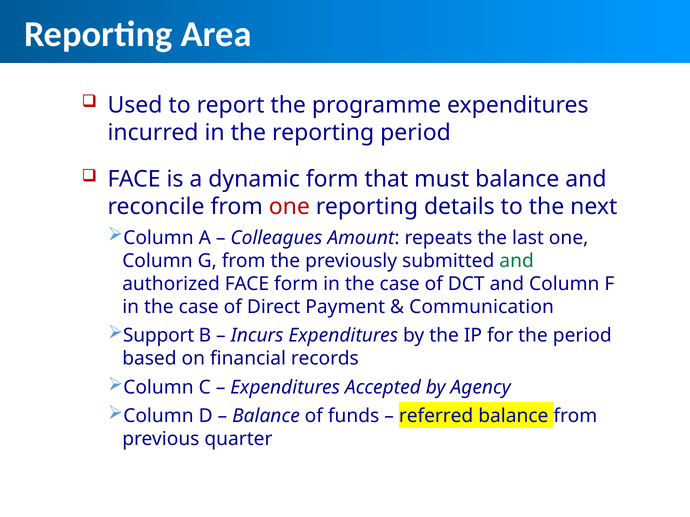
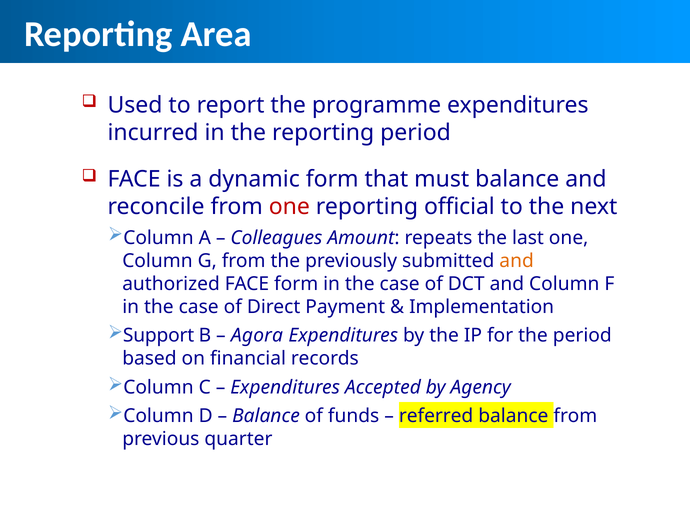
details: details -> official
and at (517, 261) colour: green -> orange
Communication: Communication -> Implementation
Incurs: Incurs -> Agora
